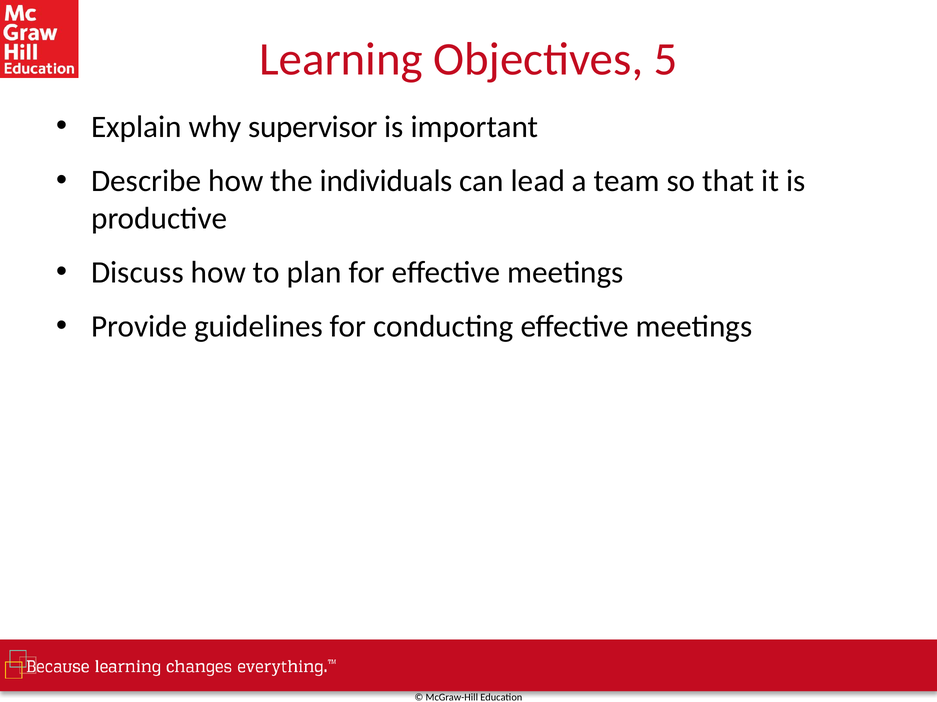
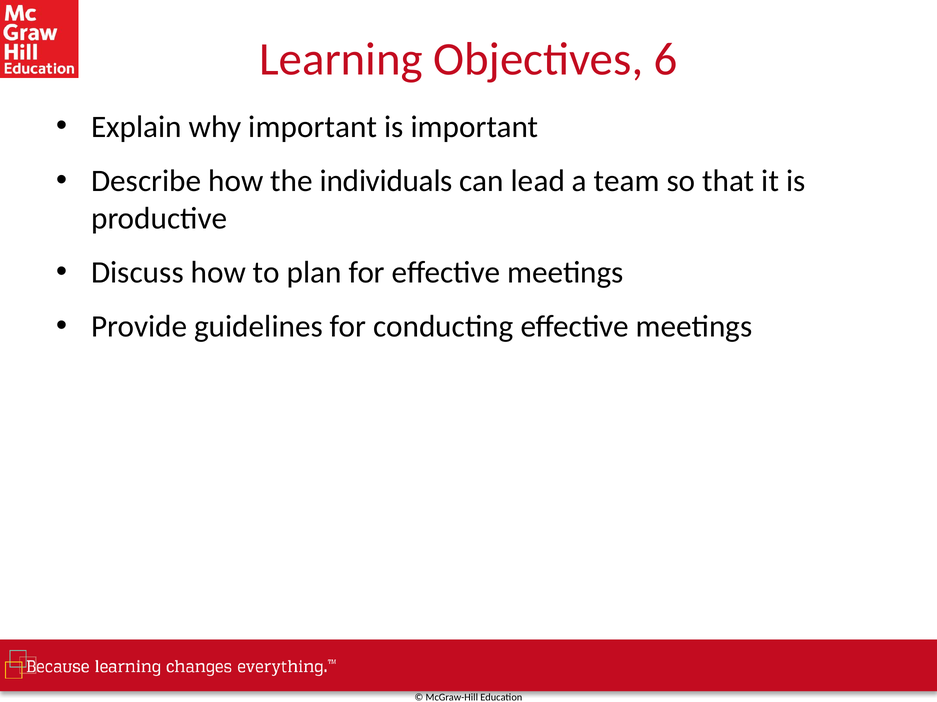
5: 5 -> 6
why supervisor: supervisor -> important
